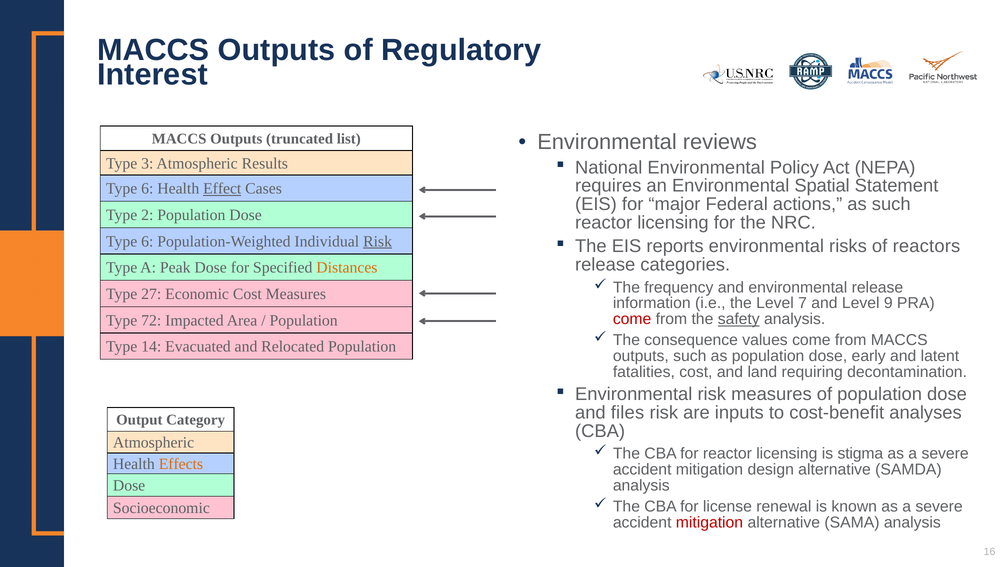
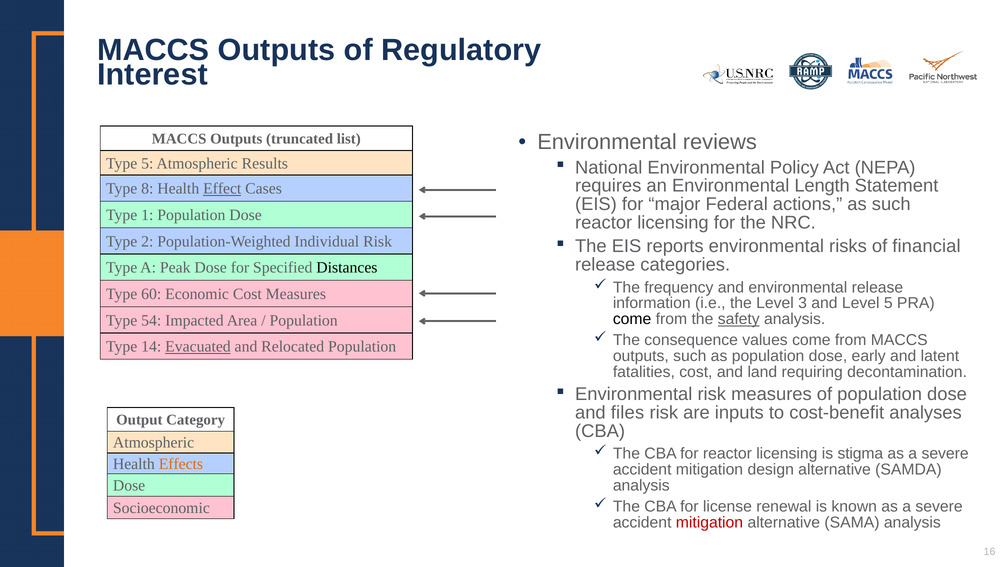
Type 3: 3 -> 5
Spatial: Spatial -> Length
6 at (147, 189): 6 -> 8
2: 2 -> 1
6 at (147, 241): 6 -> 2
Risk at (378, 241) underline: present -> none
reactors: reactors -> financial
Distances colour: orange -> black
27: 27 -> 60
7: 7 -> 3
Level 9: 9 -> 5
come at (632, 319) colour: red -> black
72: 72 -> 54
Evacuated underline: none -> present
